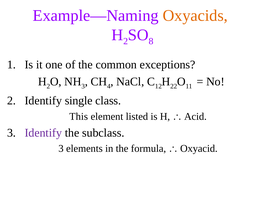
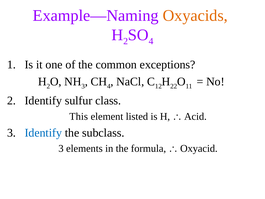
8 at (151, 41): 8 -> 4
single: single -> sulfur
Identify at (43, 133) colour: purple -> blue
